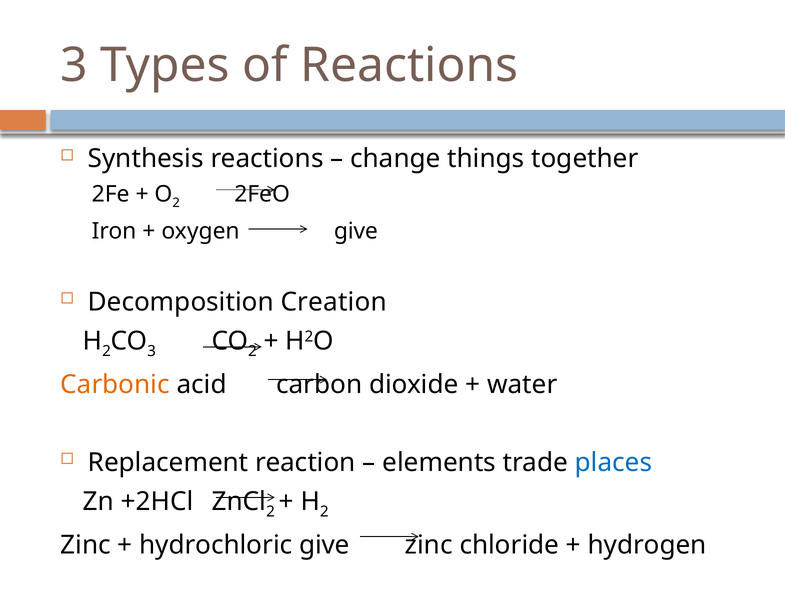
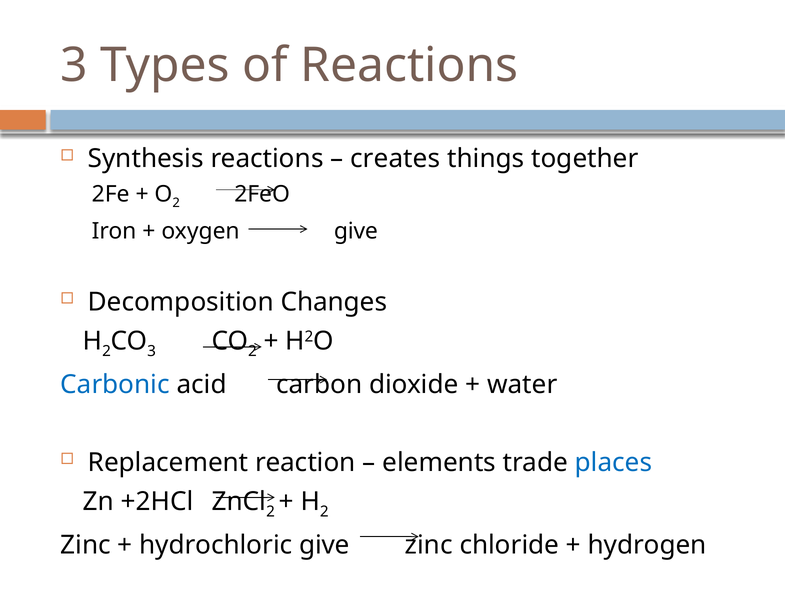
change: change -> creates
Creation: Creation -> Changes
Carbonic colour: orange -> blue
